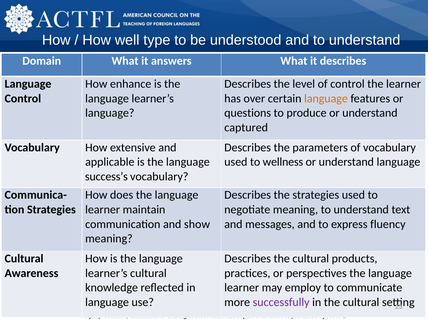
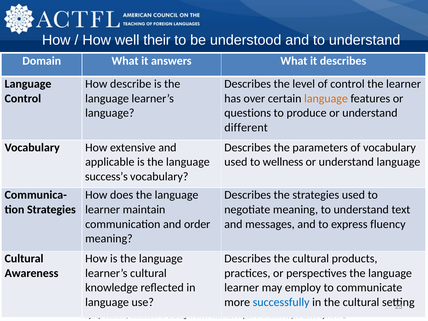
type: type -> their
enhance: enhance -> describe
captured: captured -> different
show: show -> order
successfully colour: purple -> blue
